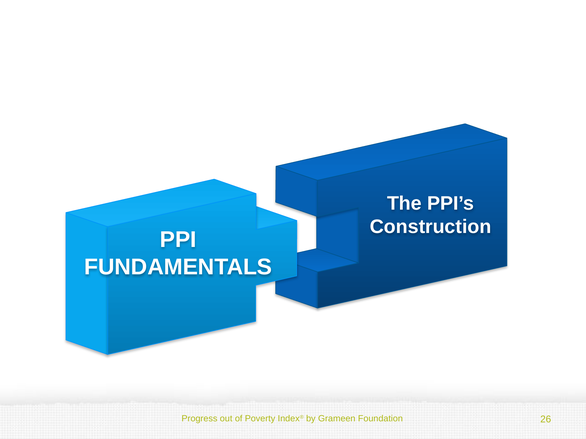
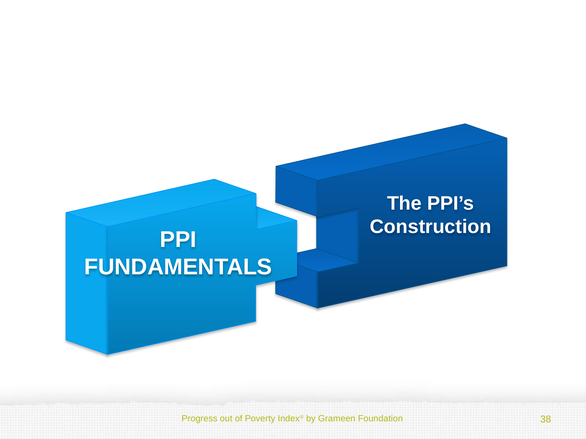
26: 26 -> 38
